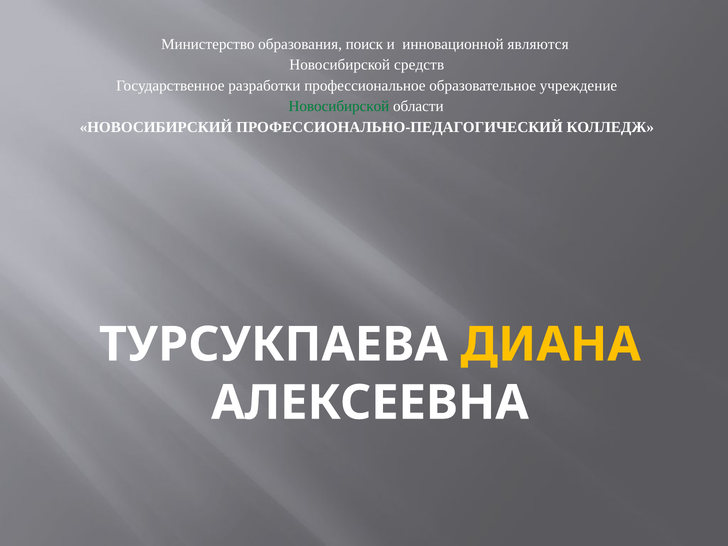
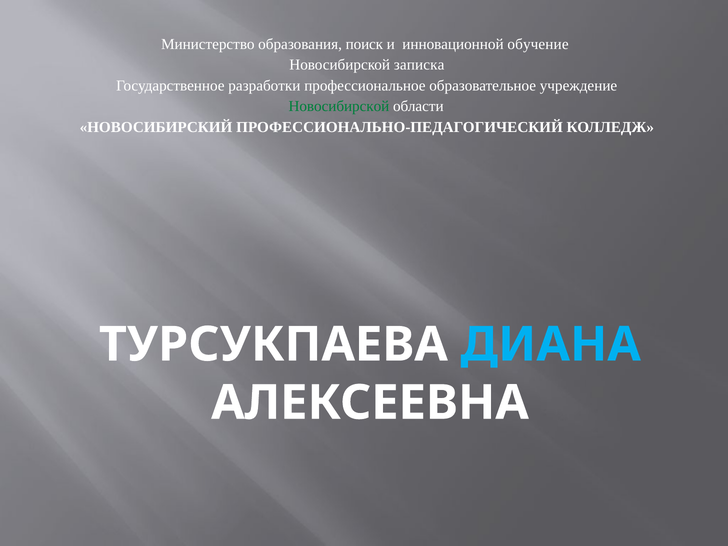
являются: являются -> обучение
средств: средств -> записка
ДИАНА colour: yellow -> light blue
